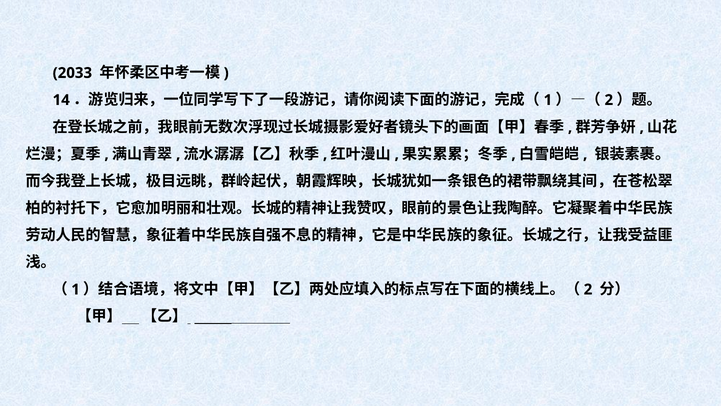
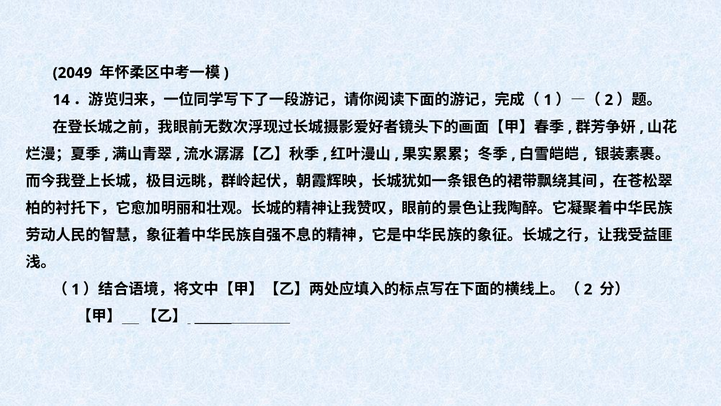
2033: 2033 -> 2049
